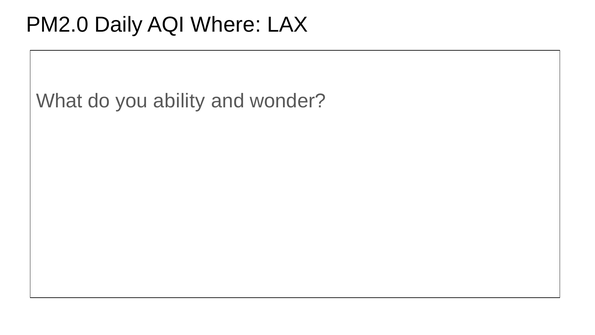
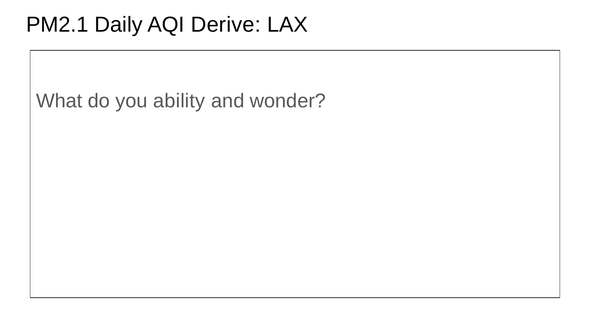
PM2.0: PM2.0 -> PM2.1
Where: Where -> Derive
